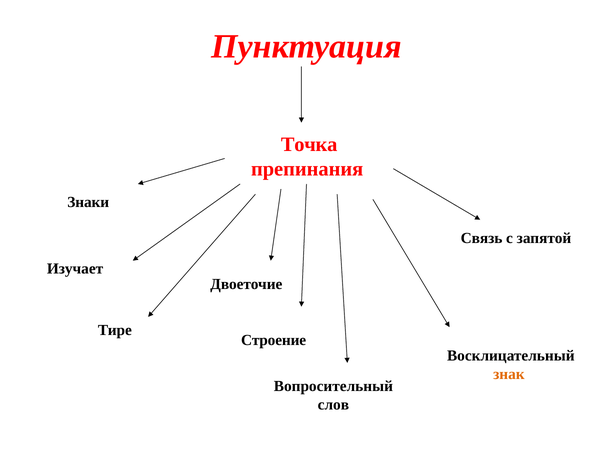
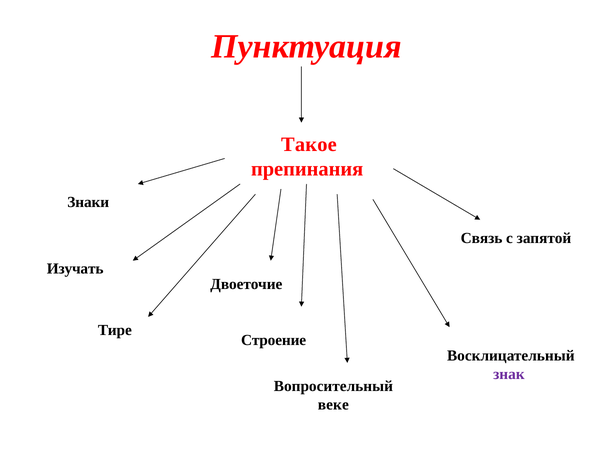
Точка: Точка -> Такое
Изучает: Изучает -> Изучать
знак colour: orange -> purple
слов: слов -> веке
